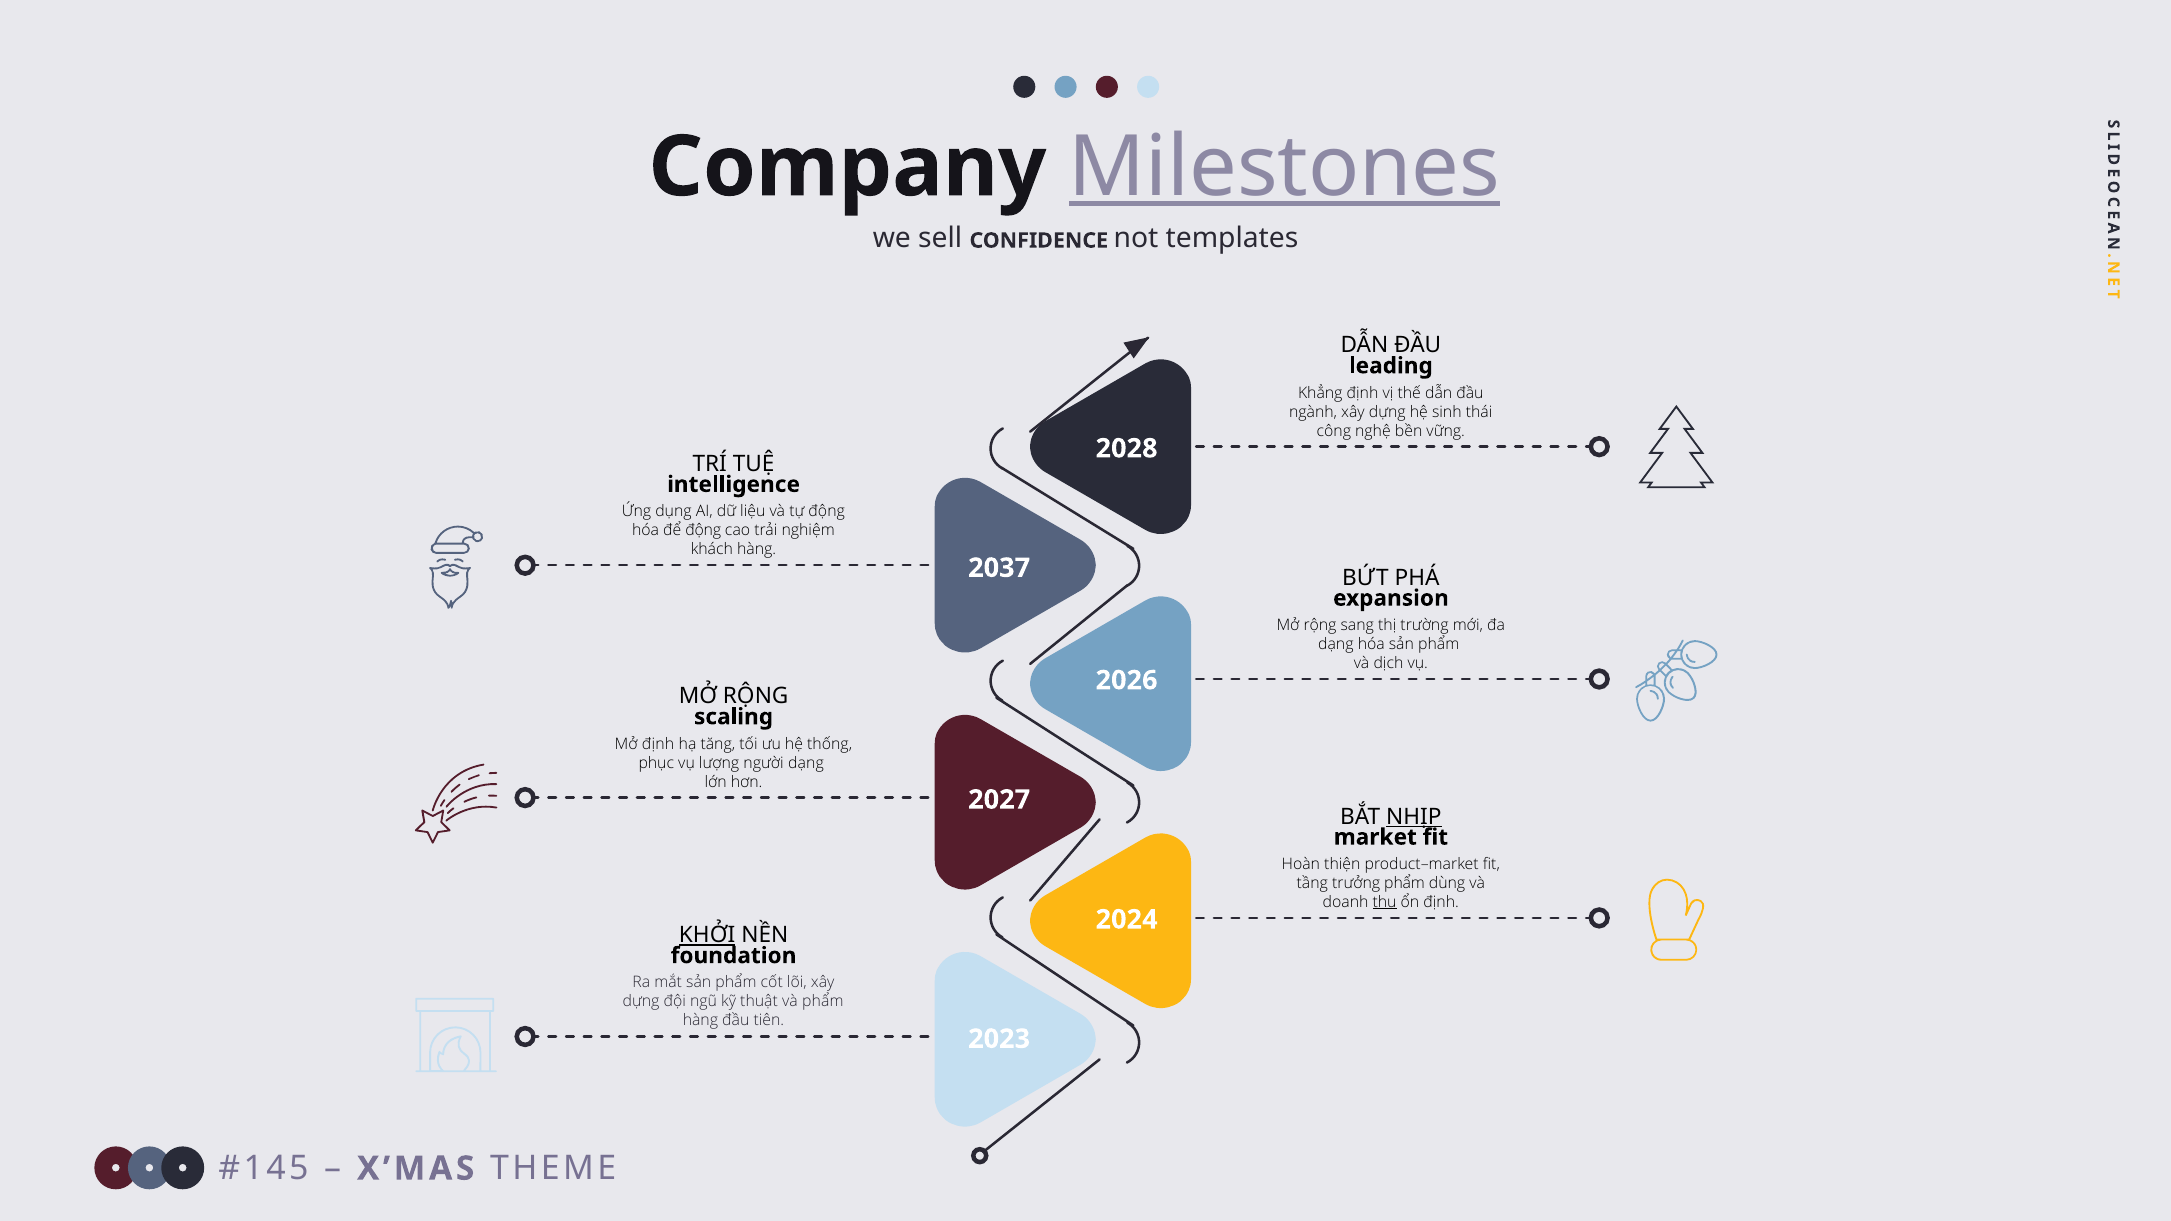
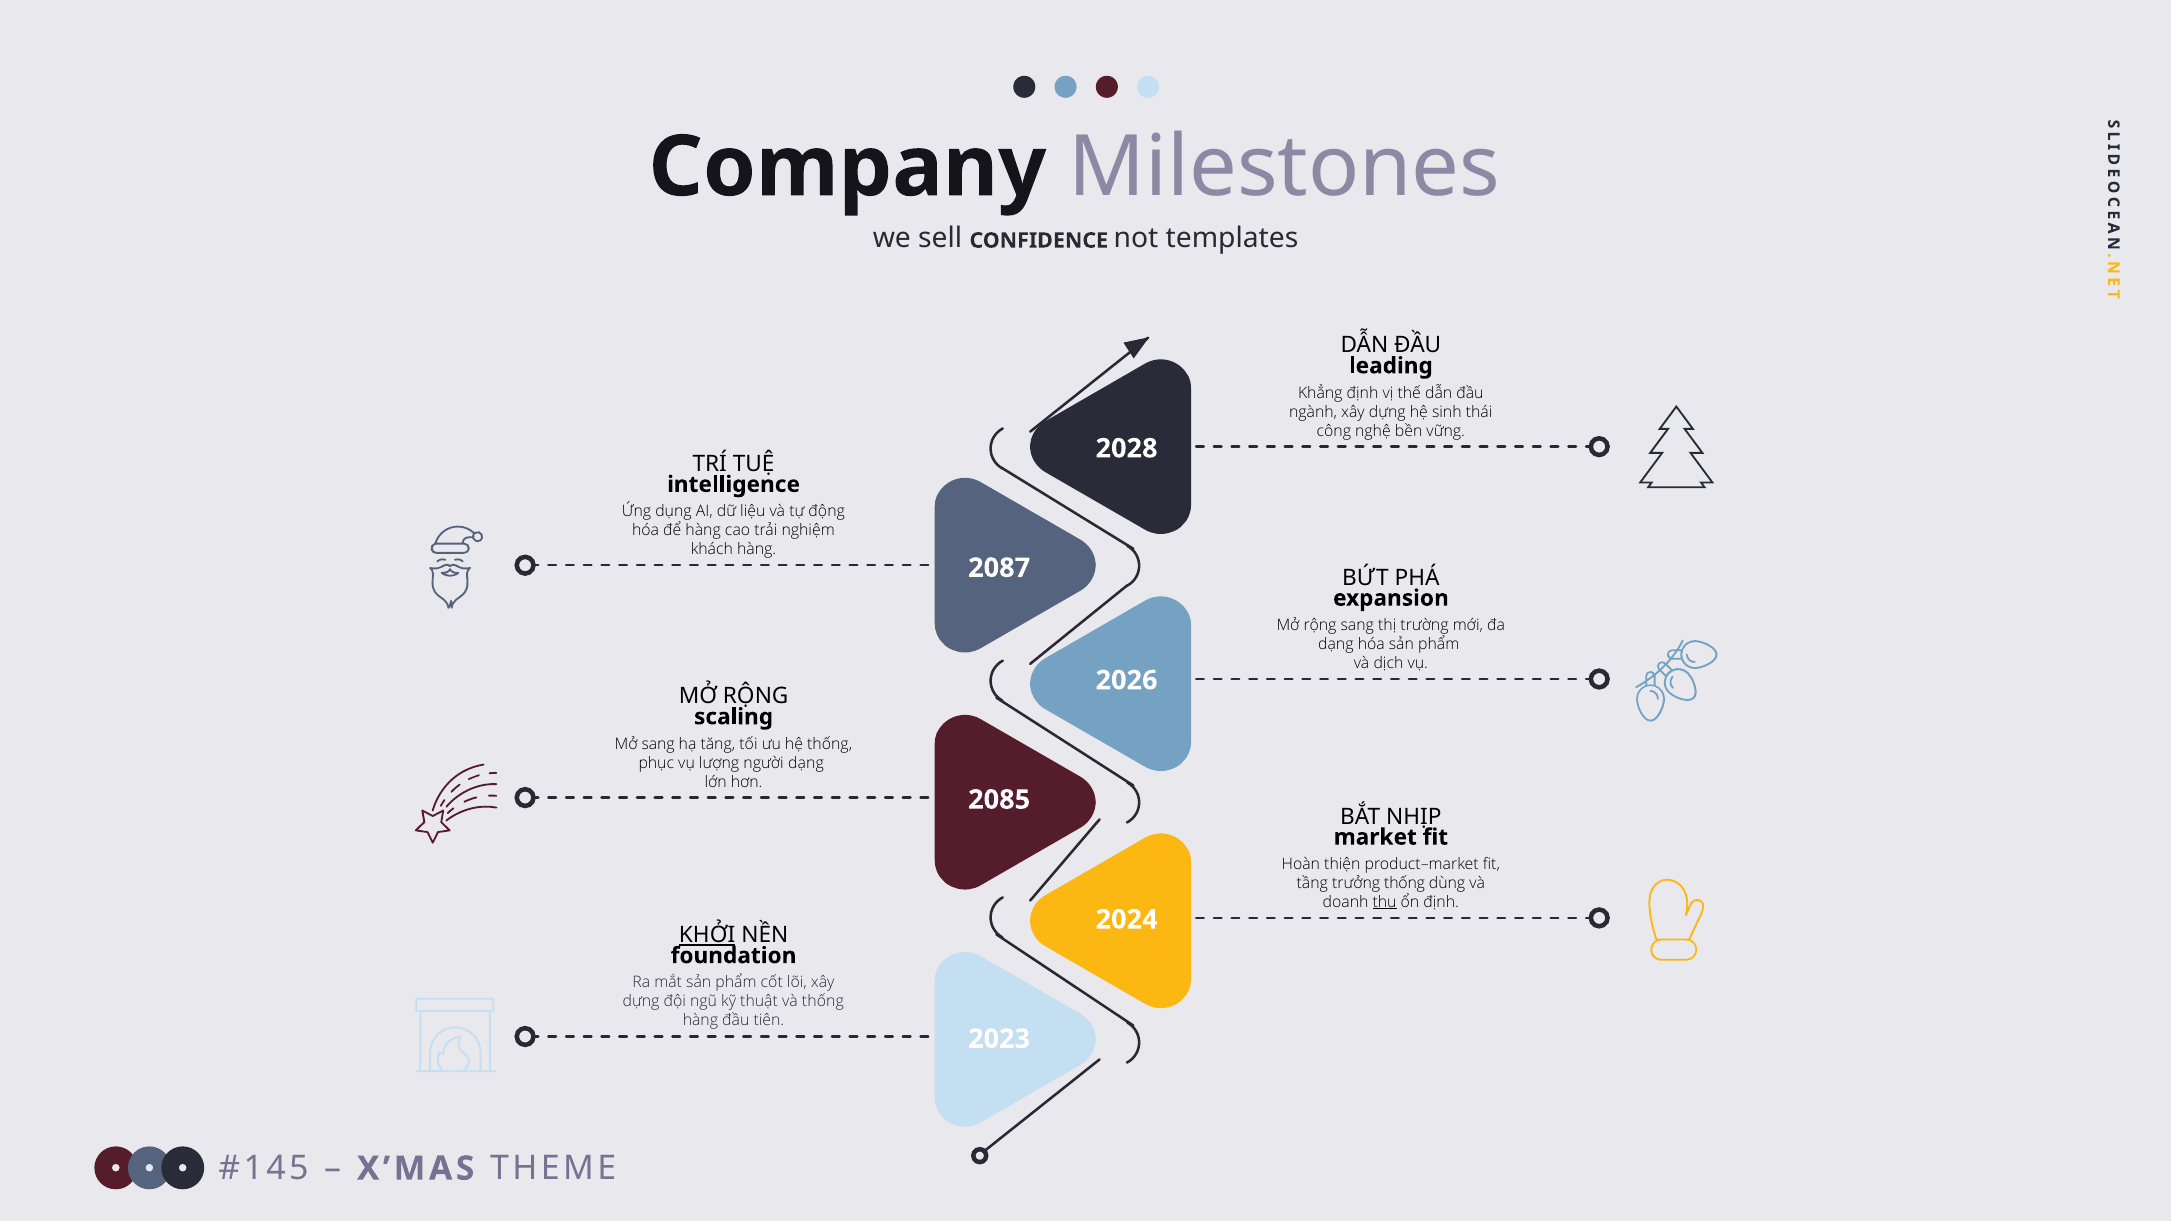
Milestones underline: present -> none
để động: động -> hàng
2037: 2037 -> 2087
Mở định: định -> sang
2027: 2027 -> 2085
NHỊP underline: present -> none
trưởng phẩm: phẩm -> thống
và phẩm: phẩm -> thống
